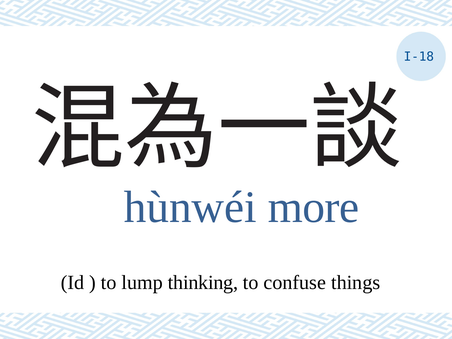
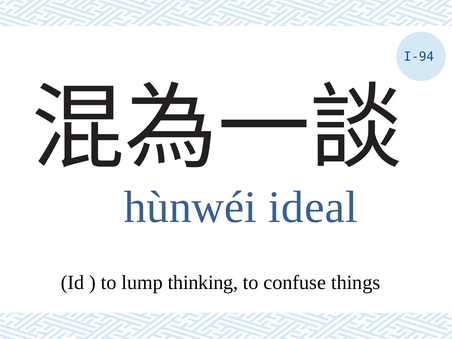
I-18: I-18 -> I-94
more: more -> ideal
